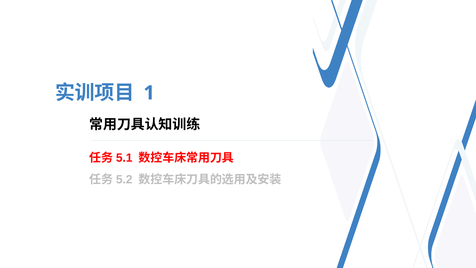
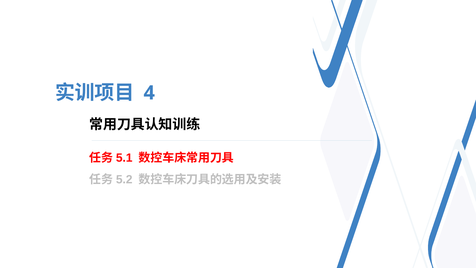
1: 1 -> 4
